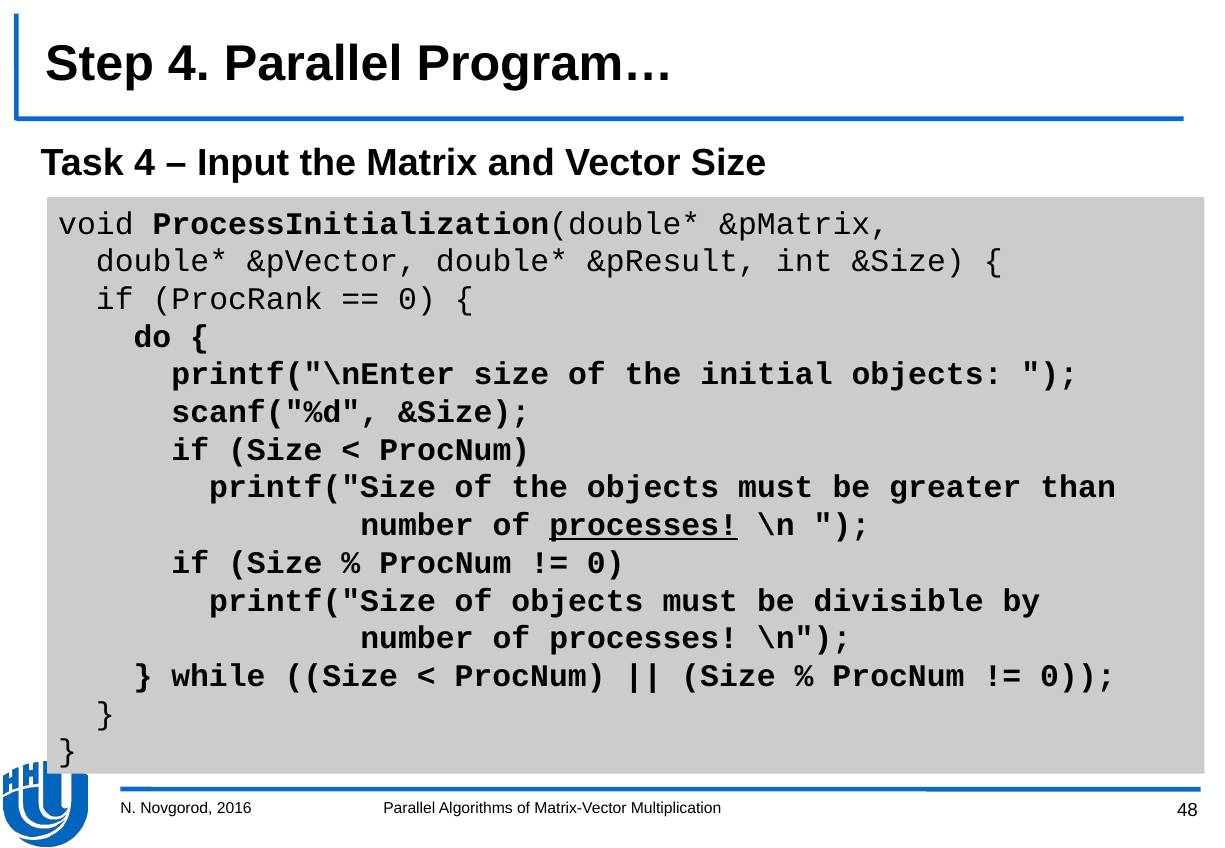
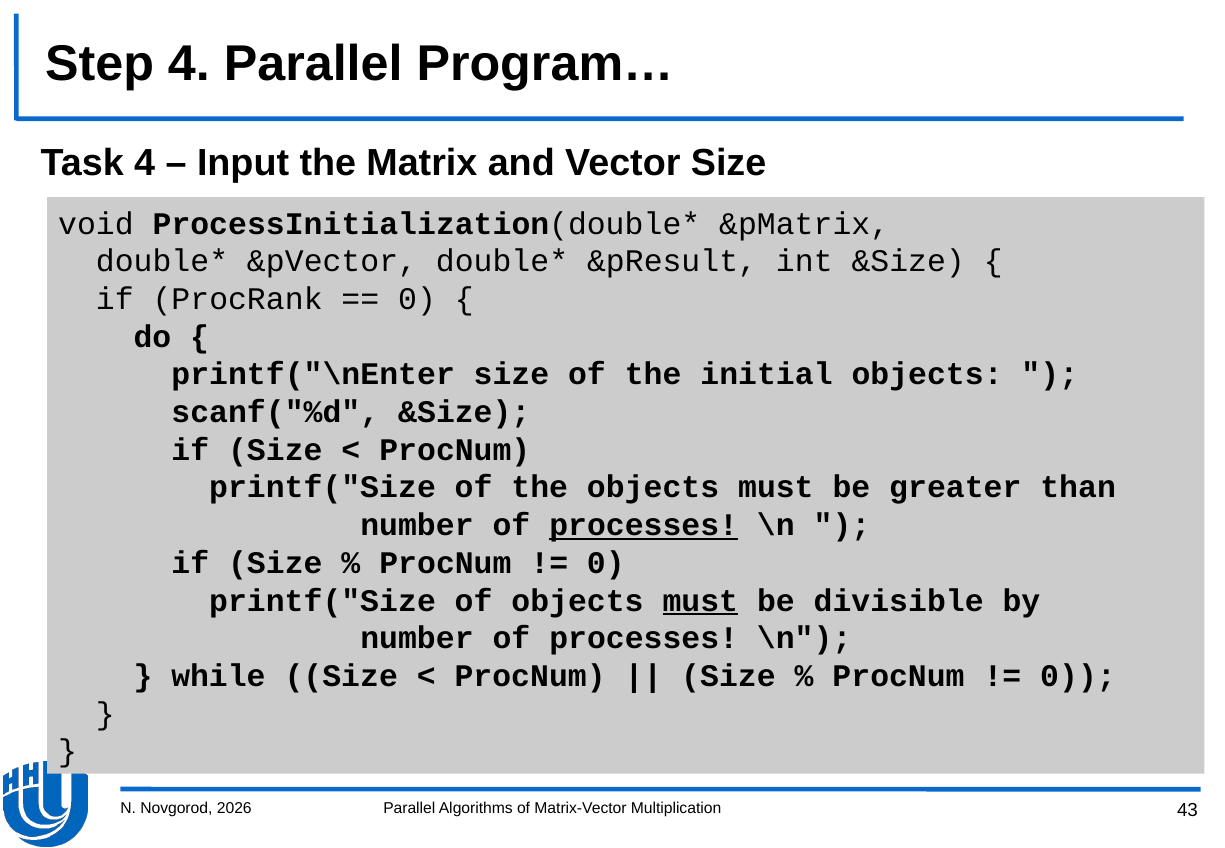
must at (700, 601) underline: none -> present
2016: 2016 -> 2026
48: 48 -> 43
